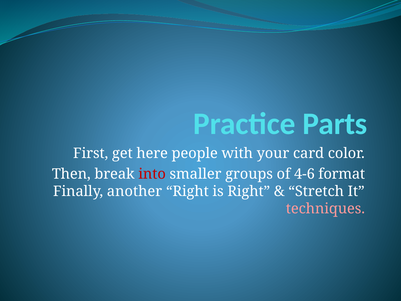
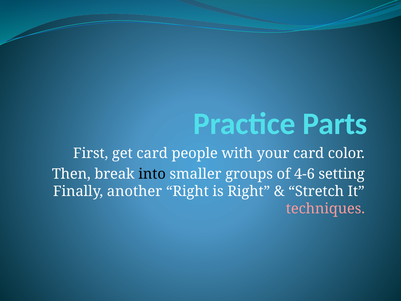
get here: here -> card
into colour: red -> black
format: format -> setting
